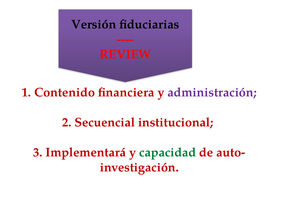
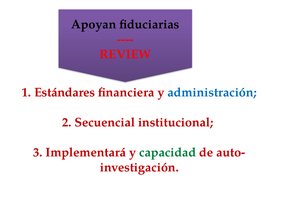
Versión: Versión -> Apoyan
Contenido: Contenido -> Estándares
administración colour: purple -> blue
